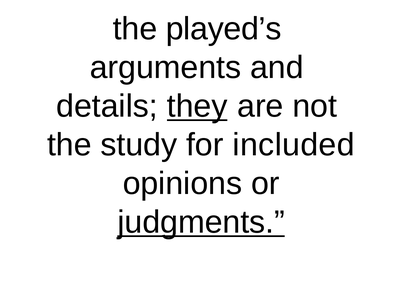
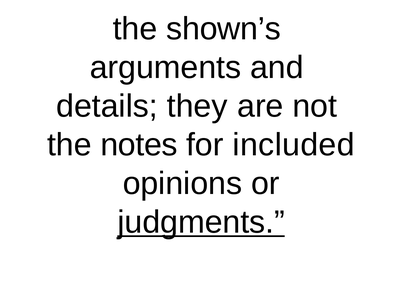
played’s: played’s -> shown’s
they underline: present -> none
study: study -> notes
